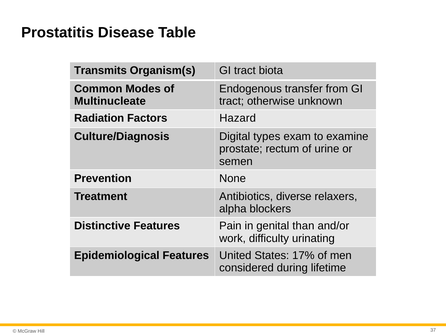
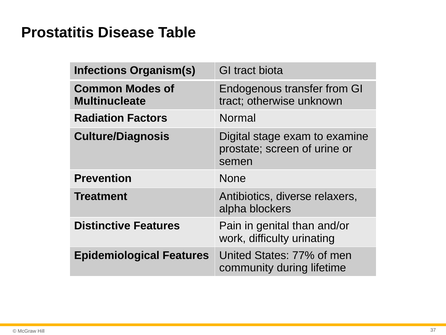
Transmits: Transmits -> Infections
Hazard: Hazard -> Normal
types: types -> stage
rectum: rectum -> screen
17%: 17% -> 77%
considered: considered -> community
